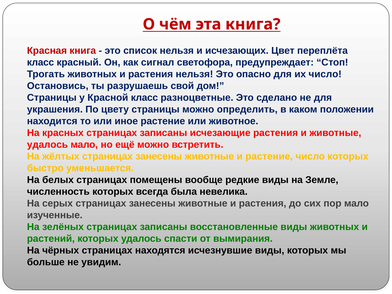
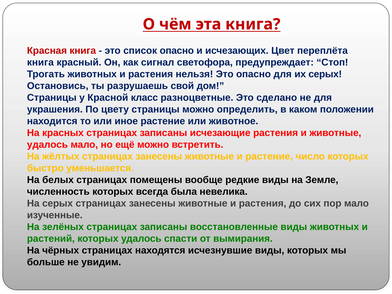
список нельзя: нельзя -> опасно
класс at (40, 62): класс -> книга
их число: число -> серых
